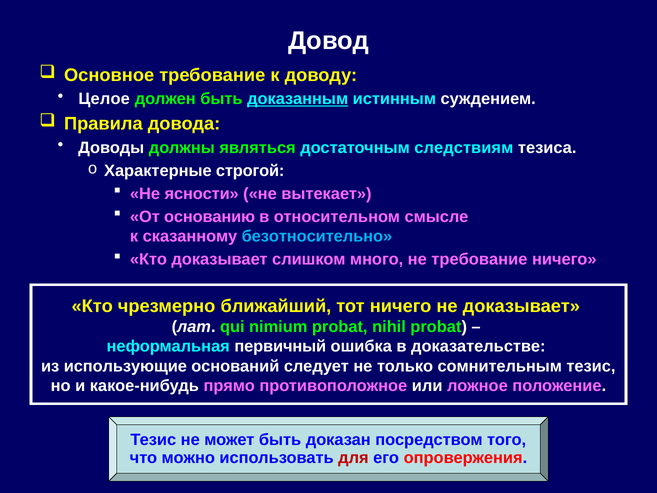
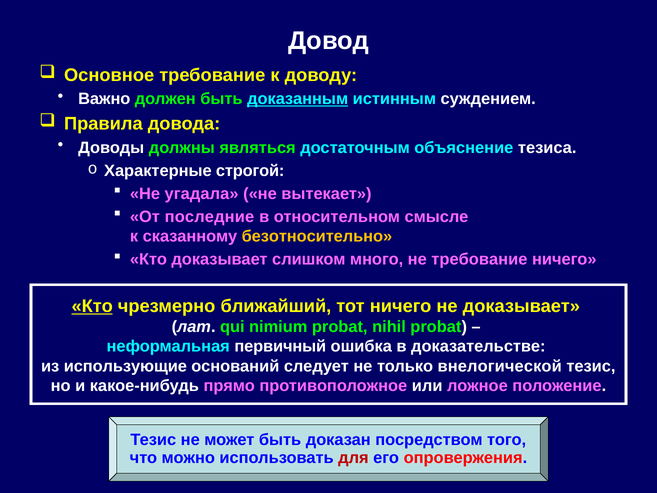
Целое: Целое -> Важно
следствиям: следствиям -> объяснение
ясности: ясности -> угадала
основанию: основанию -> последние
безотносительно colour: light blue -> yellow
Кто at (92, 306) underline: none -> present
сомнительным: сомнительным -> внелогической
